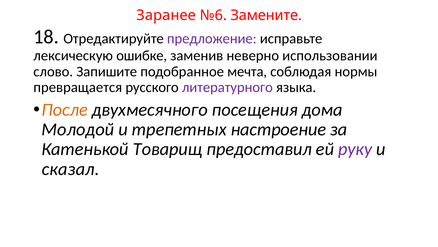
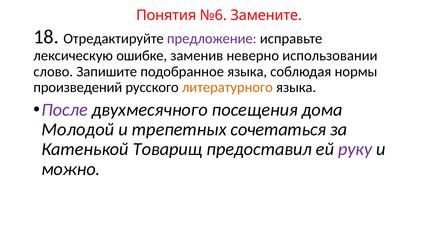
Заранее: Заранее -> Понятия
подобранное мечта: мечта -> языка
превращается: превращается -> произведений
литературного colour: purple -> orange
После colour: orange -> purple
настроение: настроение -> сочетаться
сказал: сказал -> можно
